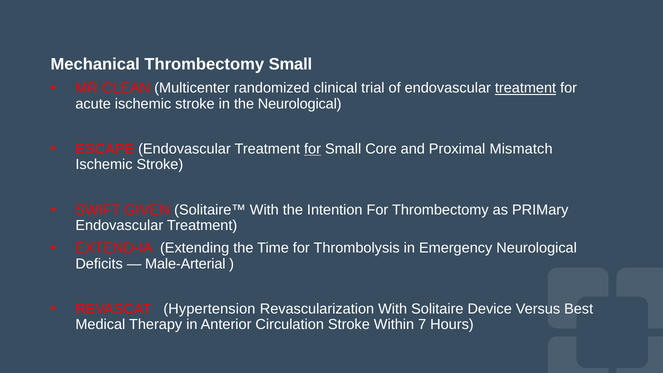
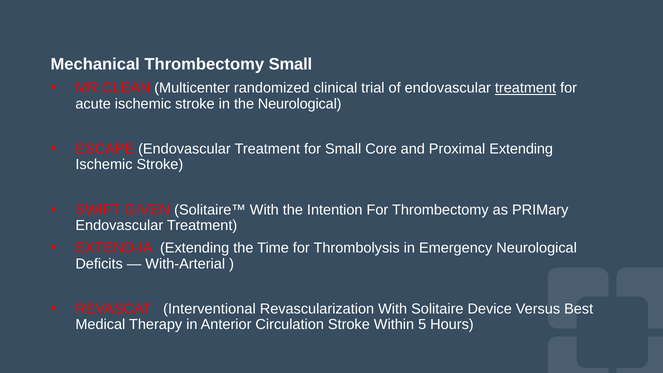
for at (313, 149) underline: present -> none
Proximal Mismatch: Mismatch -> Extending
Male-Arterial: Male-Arterial -> With-Arterial
Hypertension: Hypertension -> Interventional
7: 7 -> 5
